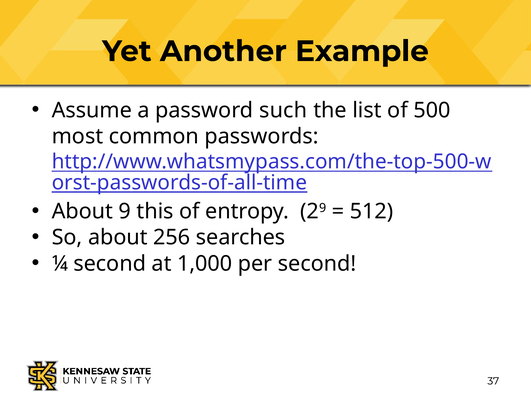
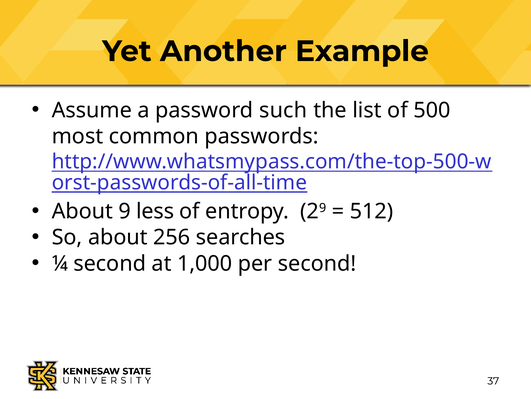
this: this -> less
